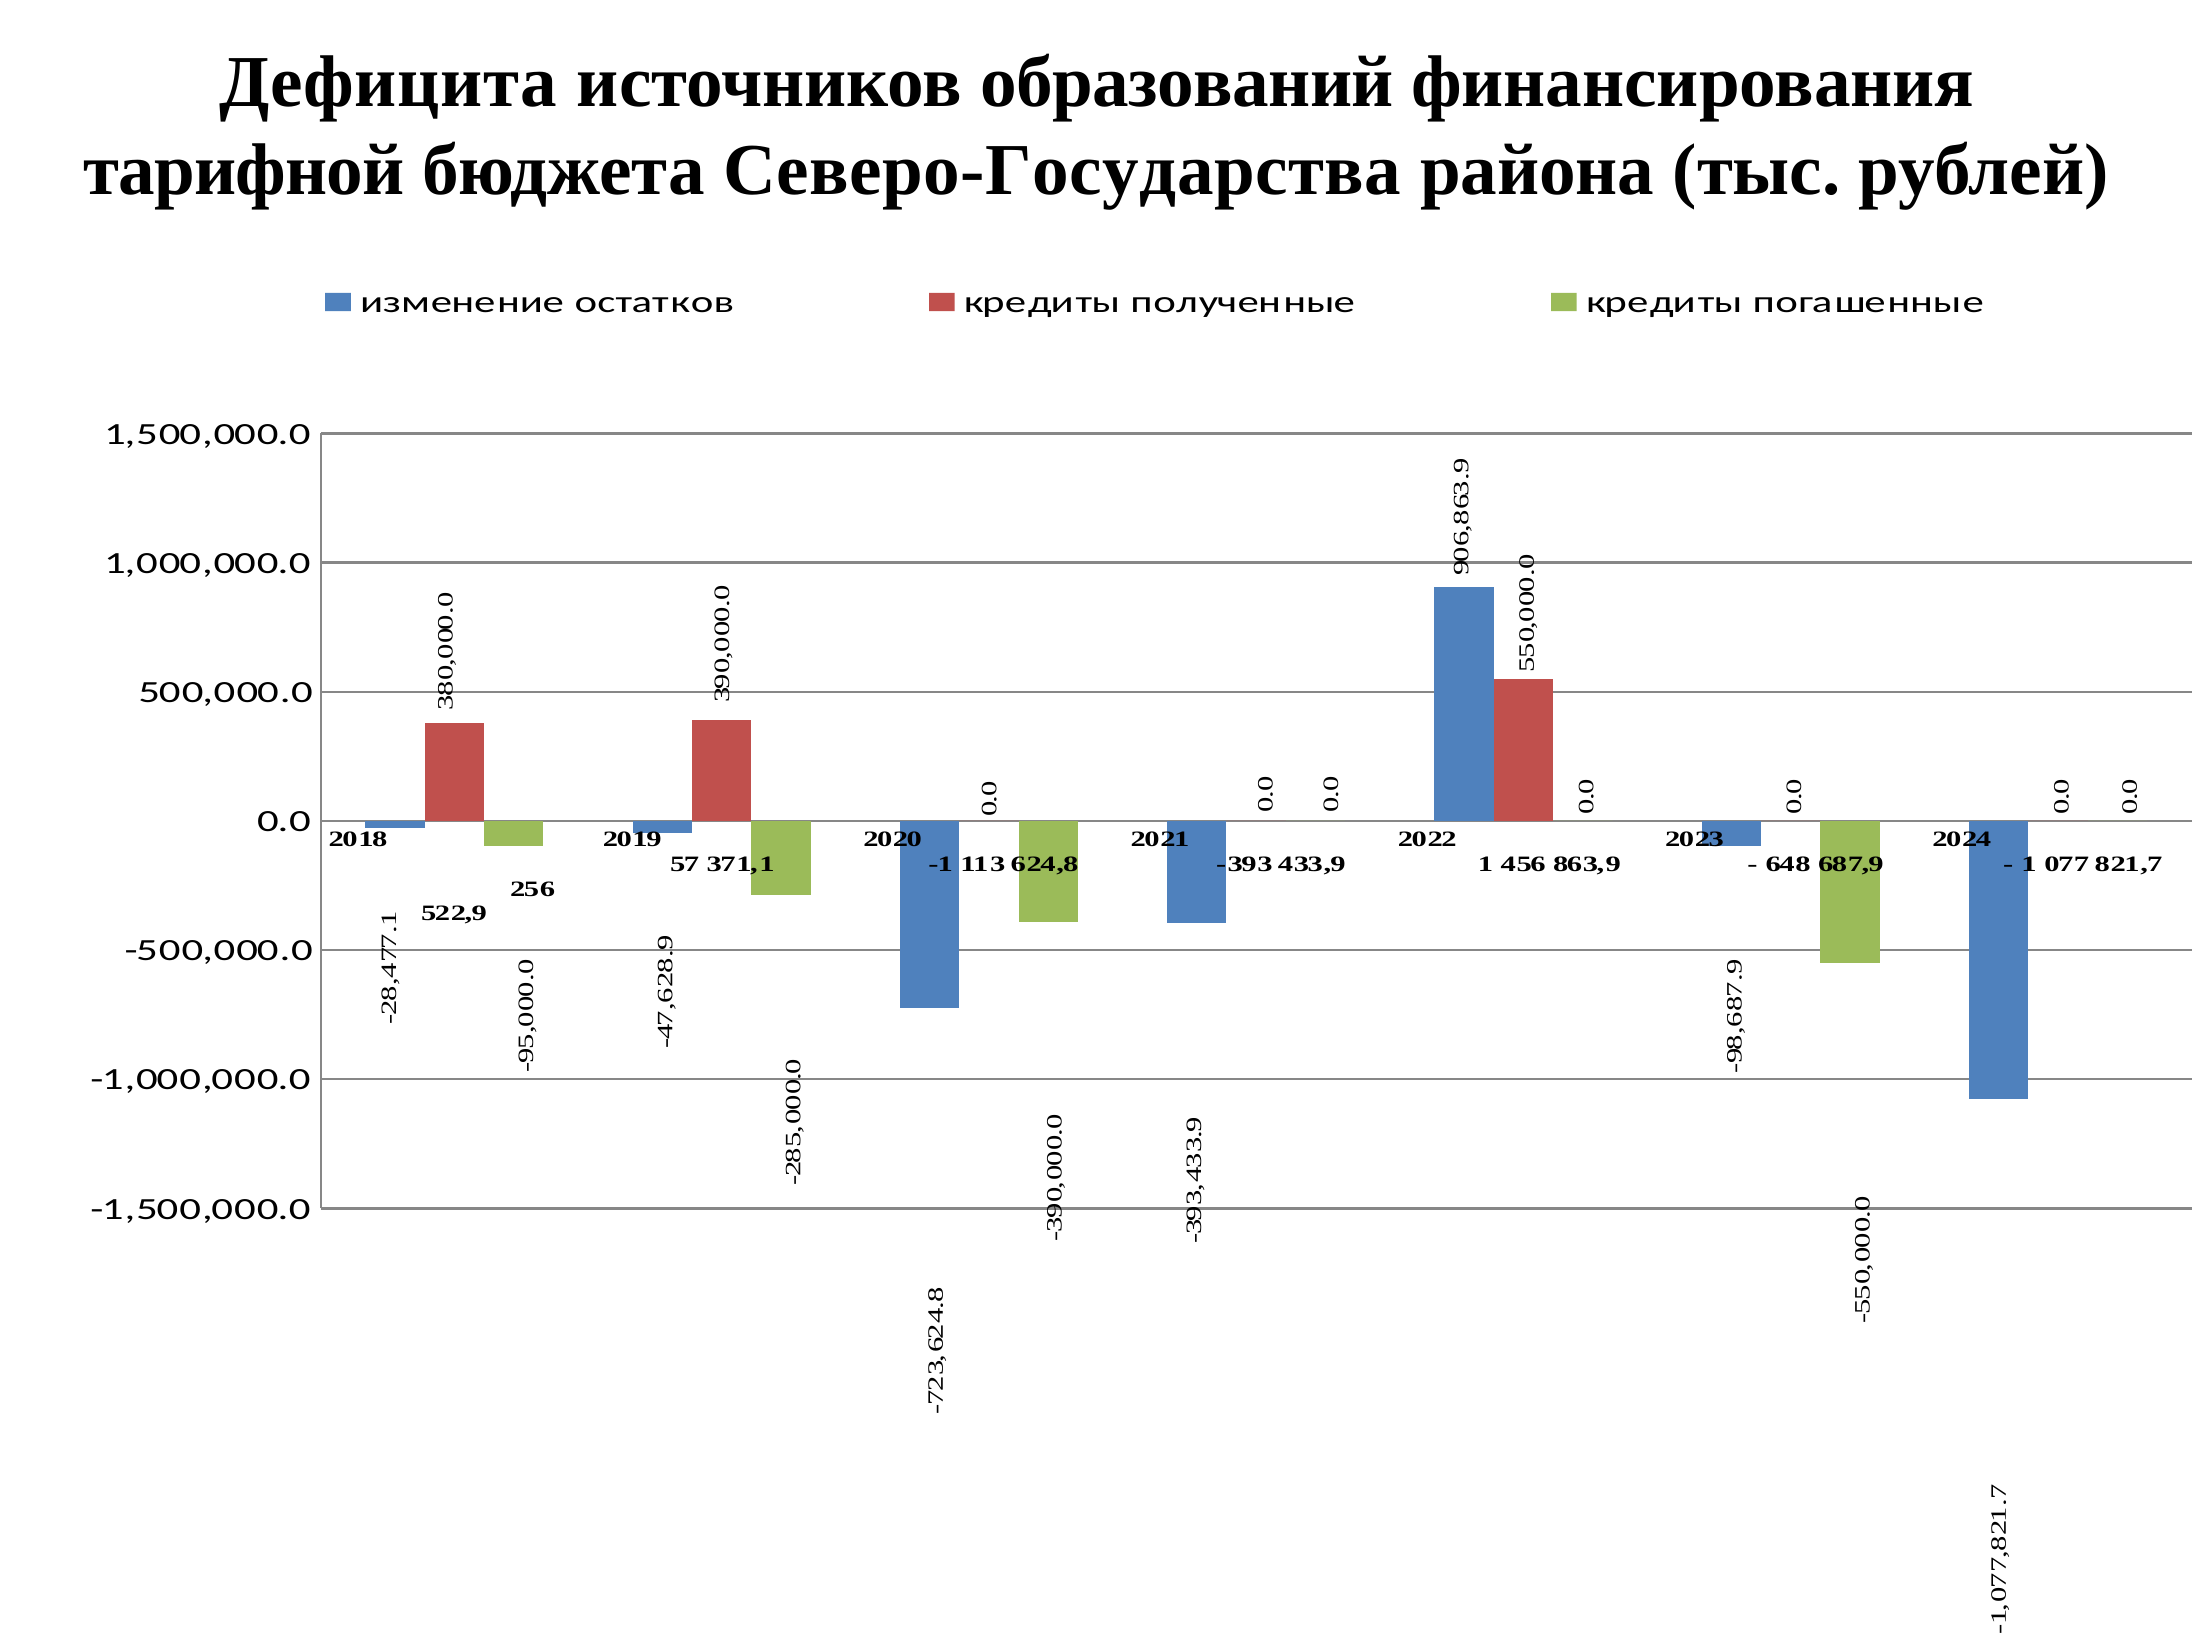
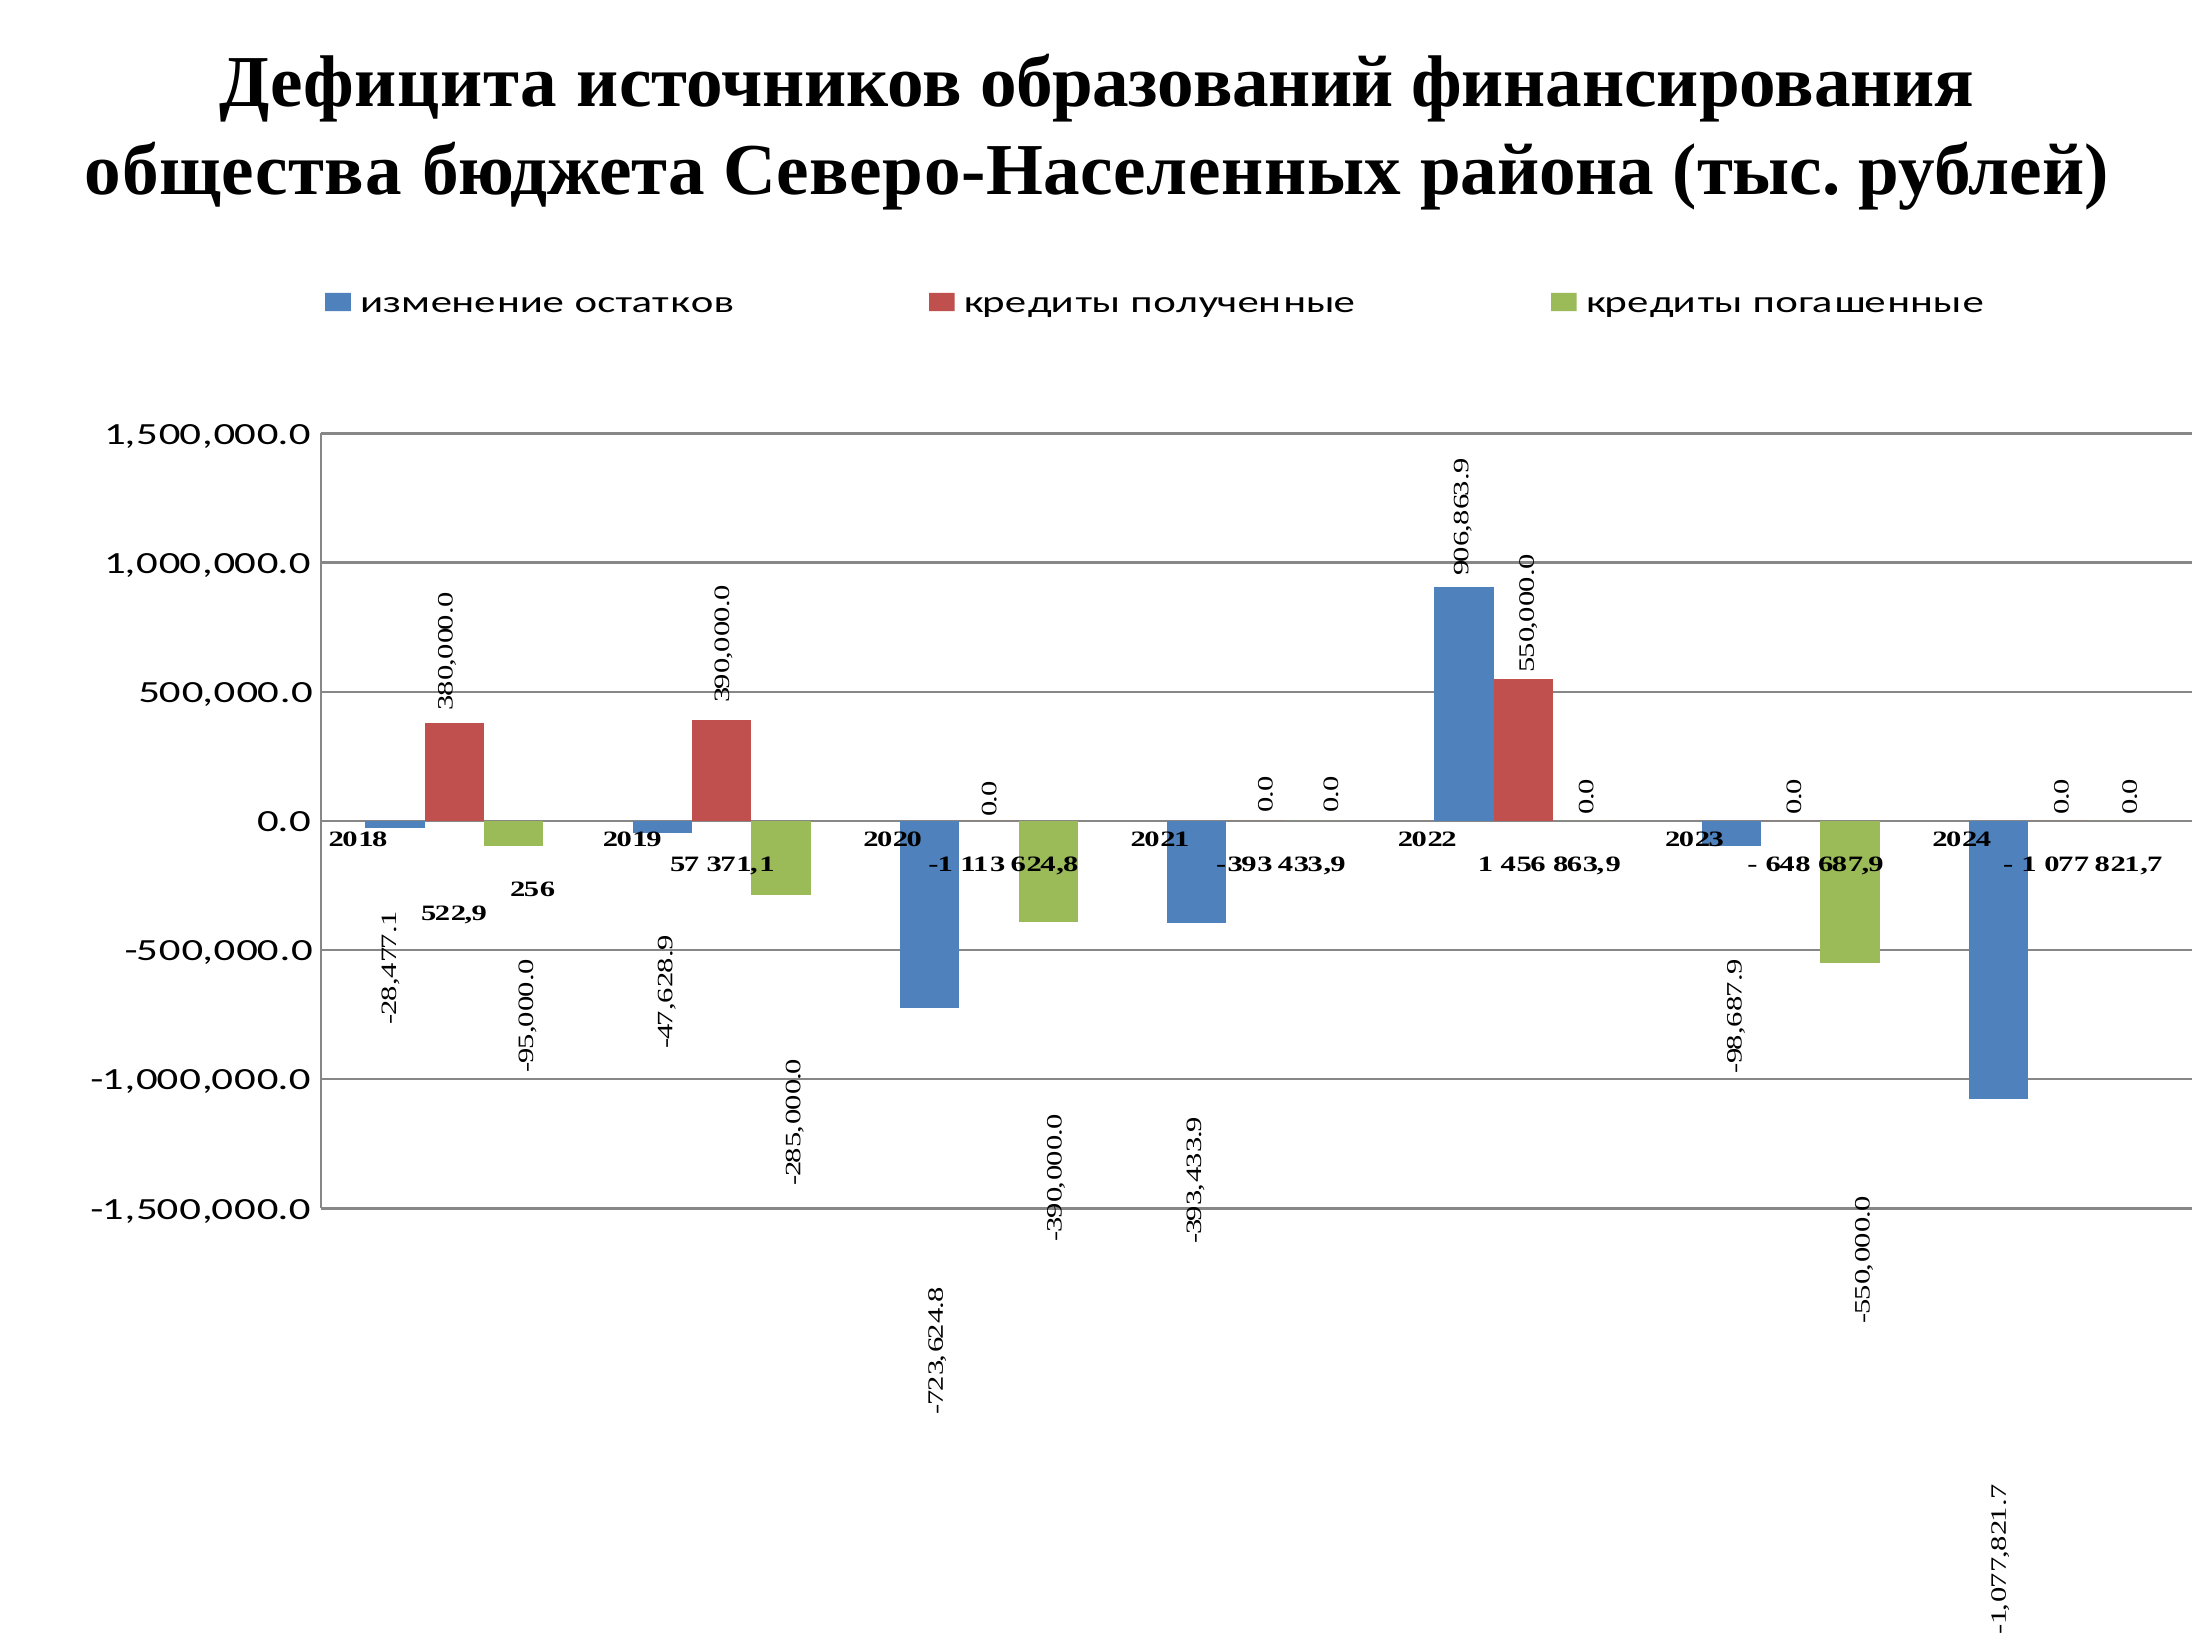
тарифной: тарифной -> общества
Северо-Государства: Северо-Государства -> Северо-Населенных
